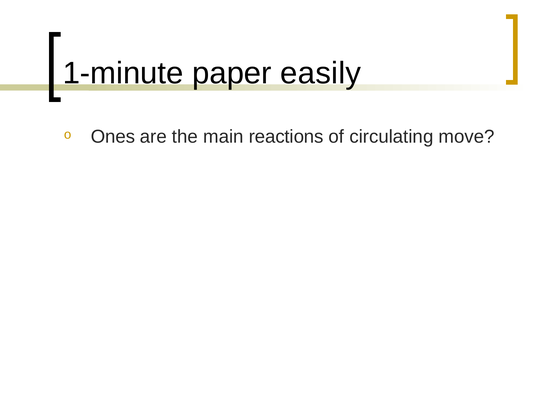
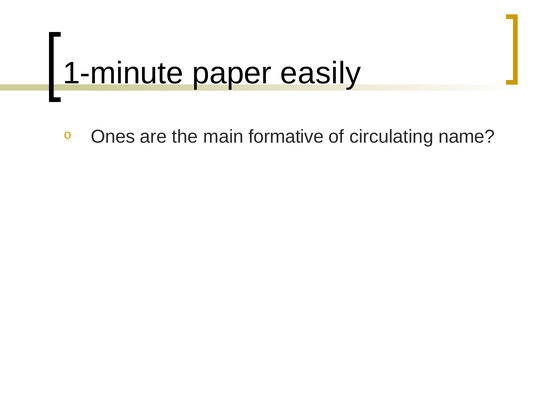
reactions: reactions -> formative
move: move -> name
